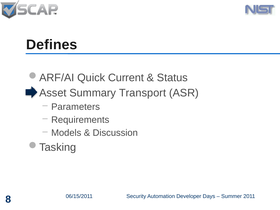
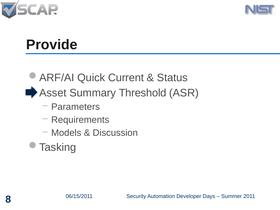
Defines: Defines -> Provide
Transport: Transport -> Threshold
